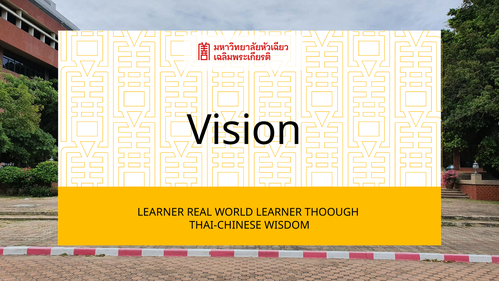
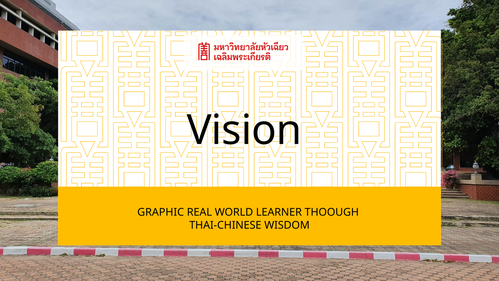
LEARNER at (161, 212): LEARNER -> GRAPHIC
